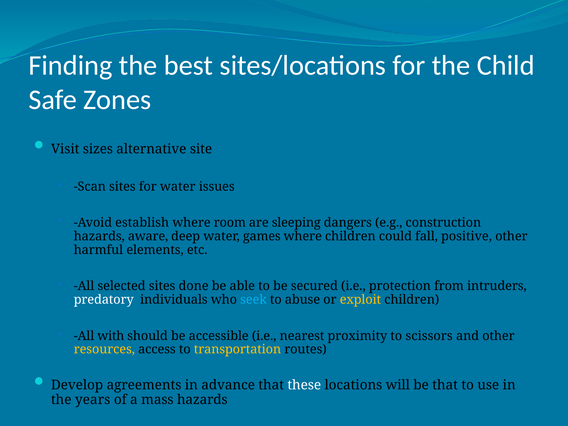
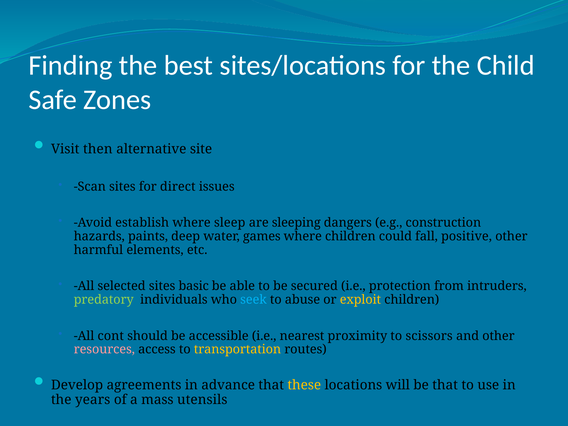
sizes: sizes -> then
for water: water -> direct
room: room -> sleep
aware: aware -> paints
done: done -> basic
predatory colour: white -> light green
with: with -> cont
resources colour: yellow -> pink
these colour: white -> yellow
mass hazards: hazards -> utensils
